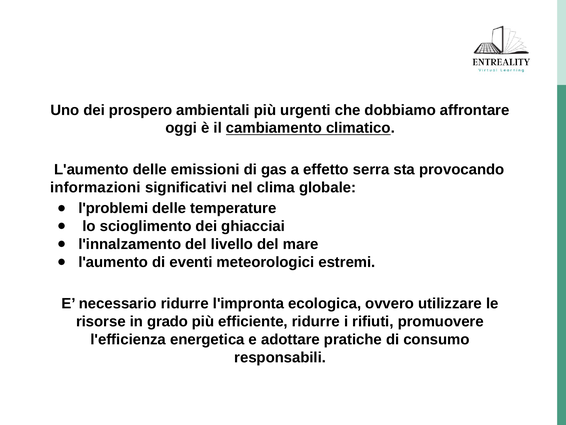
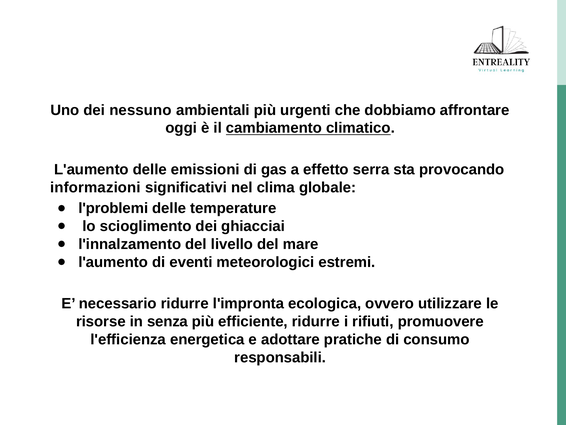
prospero: prospero -> nessuno
grado: grado -> senza
